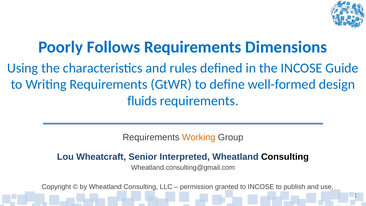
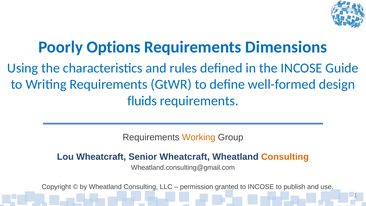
Follows: Follows -> Options
Senior Interpreted: Interpreted -> Wheatcraft
Consulting at (285, 157) colour: black -> orange
